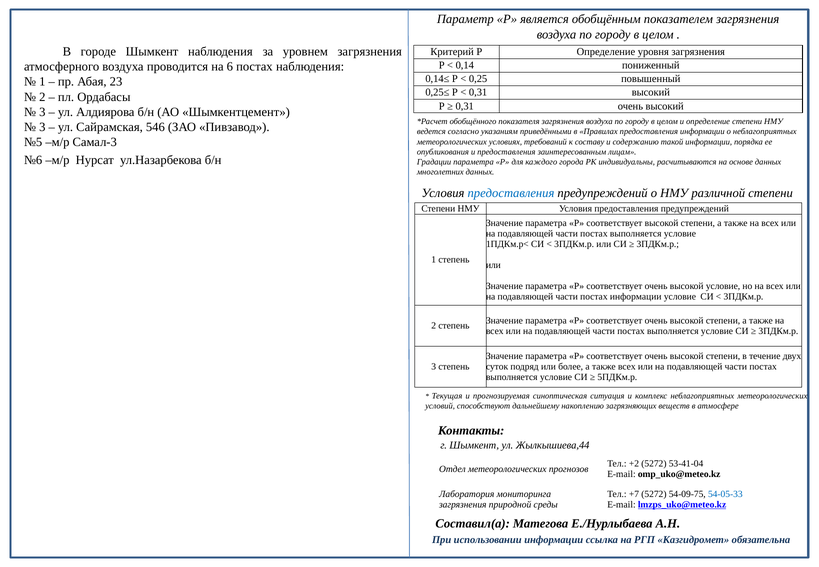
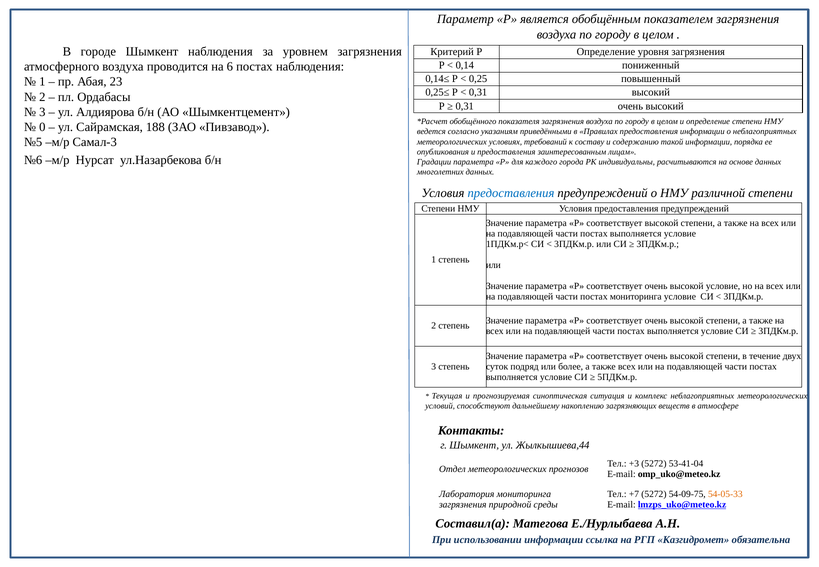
3 at (42, 127): 3 -> 0
546: 546 -> 188
постах информации: информации -> мониторинга
+2: +2 -> +3
54-05-33 colour: blue -> orange
